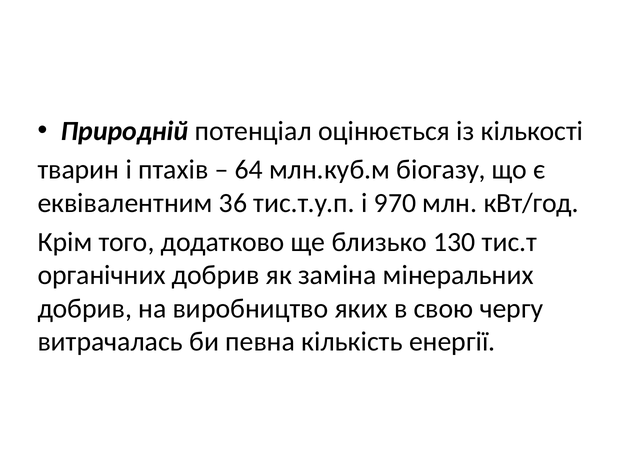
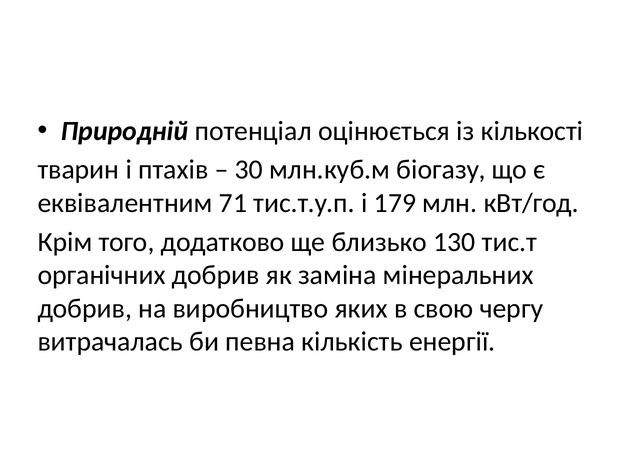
64: 64 -> 30
36: 36 -> 71
970: 970 -> 179
